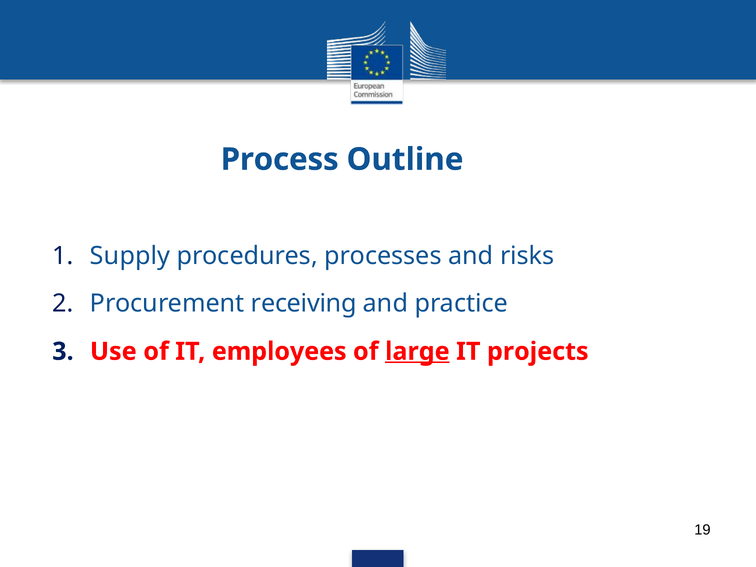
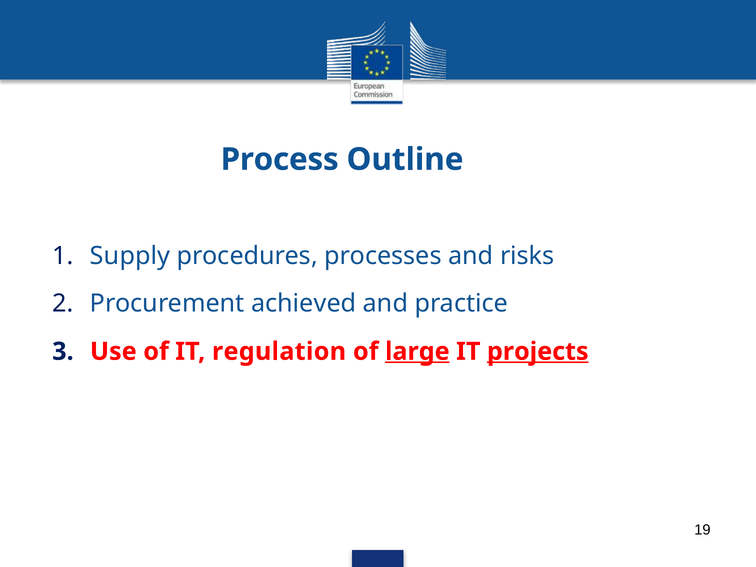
receiving: receiving -> achieved
employees: employees -> regulation
projects underline: none -> present
